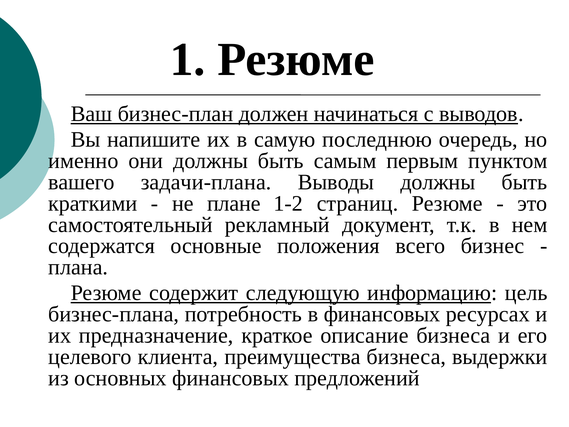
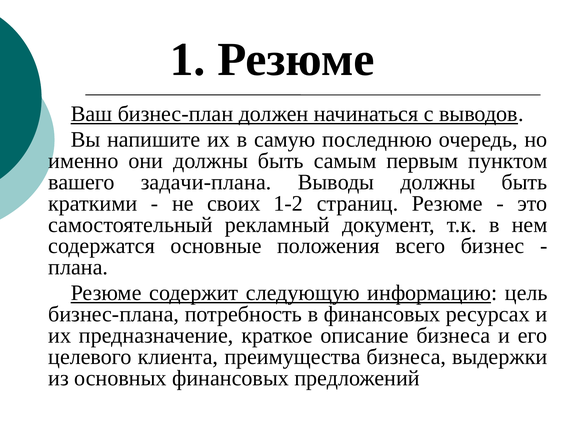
плане: плане -> своих
